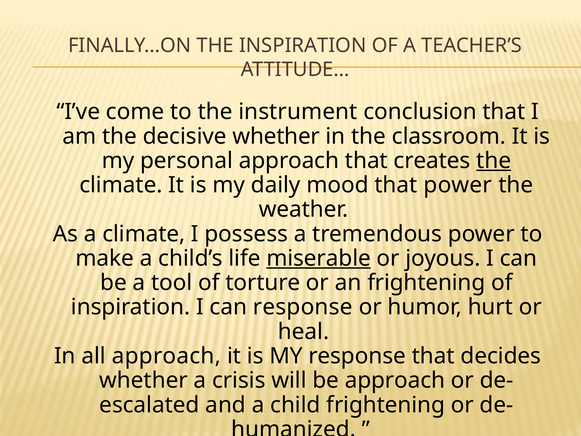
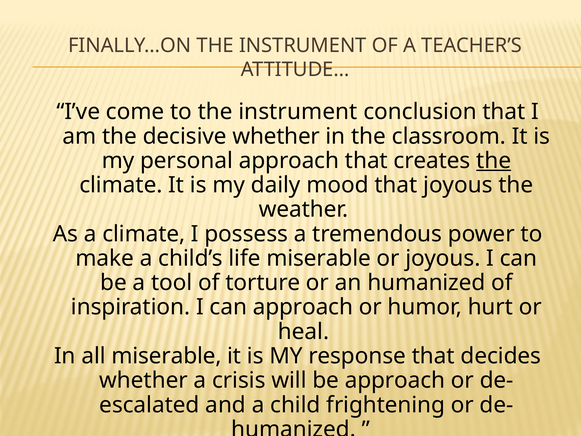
FINALLY…ON THE INSPIRATION: INSPIRATION -> INSTRUMENT
that power: power -> joyous
miserable at (319, 258) underline: present -> none
an frightening: frightening -> humanized
can response: response -> approach
all approach: approach -> miserable
